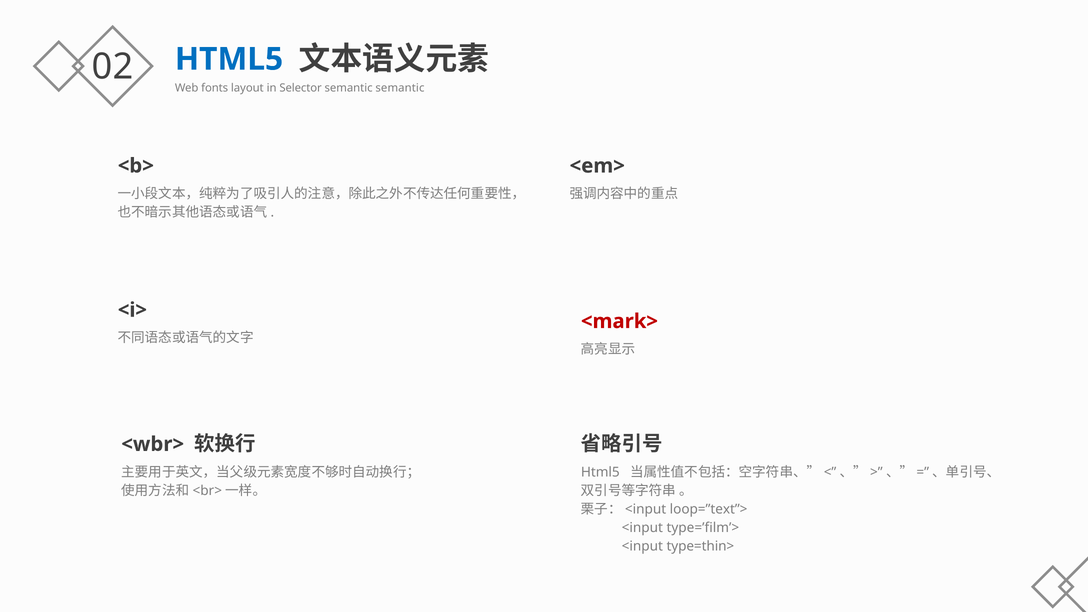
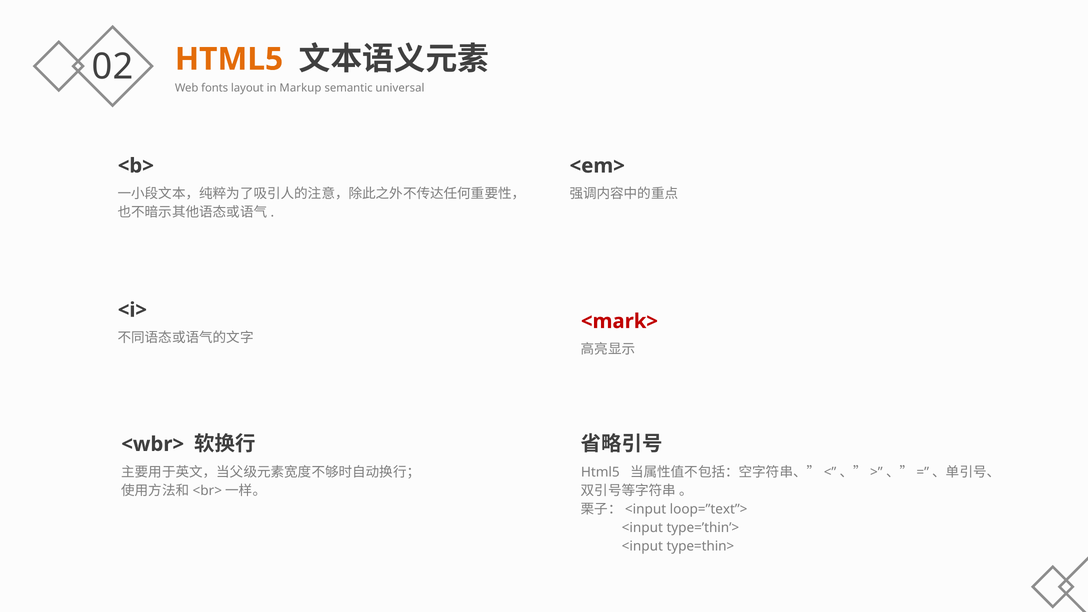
HTML5 at (229, 59) colour: blue -> orange
Selector: Selector -> Markup
semantic semantic: semantic -> universal
type=’film’>: type=’film’> -> type=’thin’>
